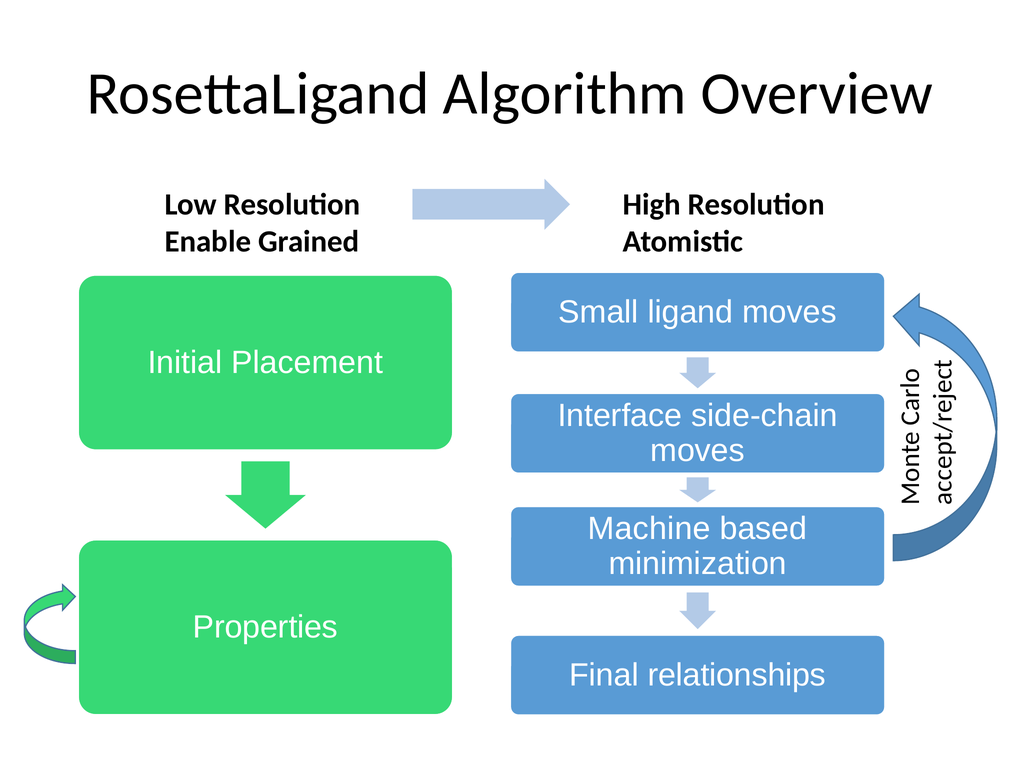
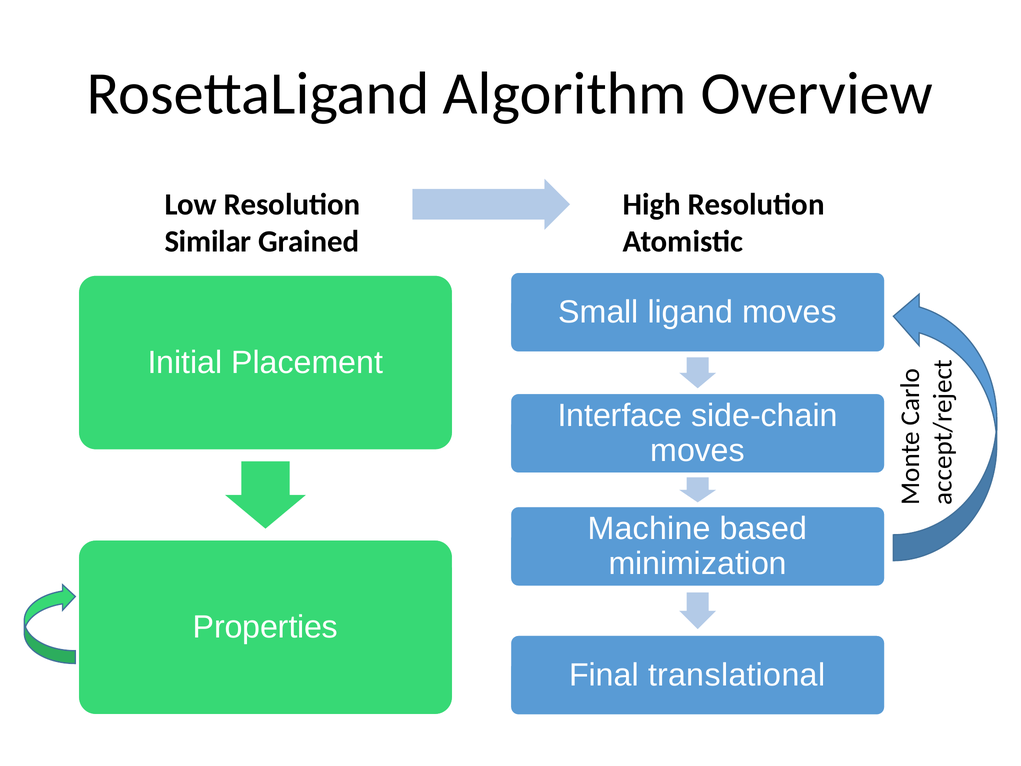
Enable: Enable -> Similar
relationships: relationships -> translational
